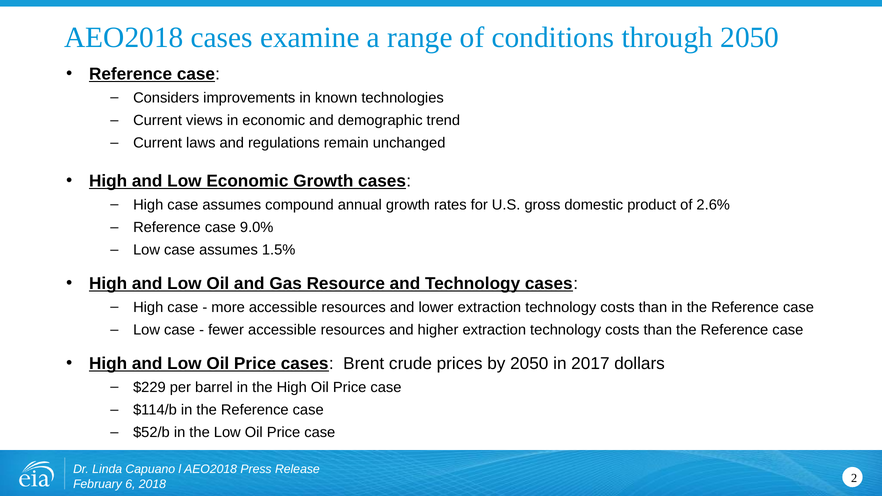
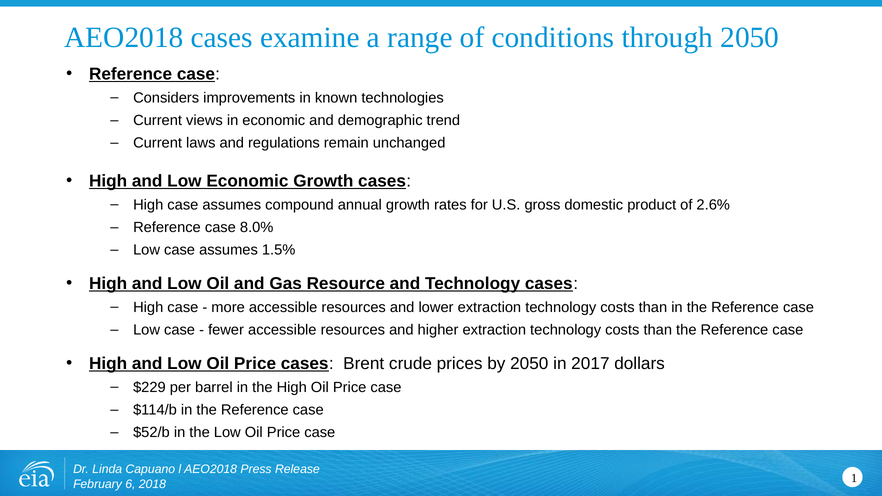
9.0%: 9.0% -> 8.0%
2: 2 -> 1
